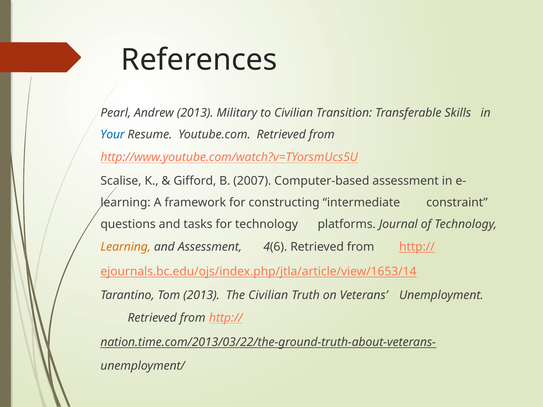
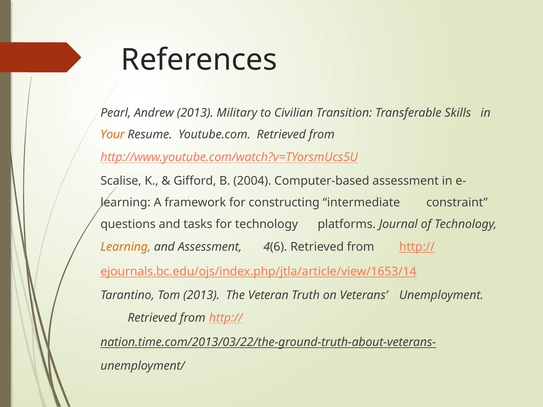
Your colour: blue -> orange
2007: 2007 -> 2004
The Civilian: Civilian -> Veteran
